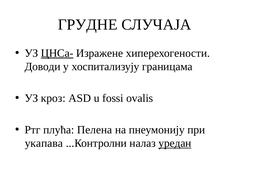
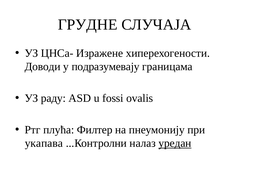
ЦНСа- underline: present -> none
хоспитализују: хоспитализују -> подразумевају
кроз: кроз -> раду
Пелена: Пелена -> Филтер
